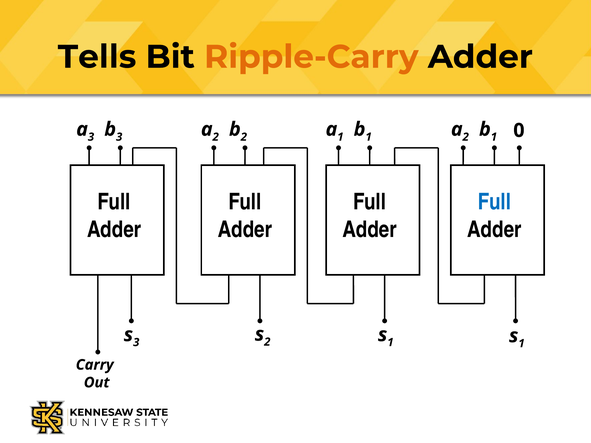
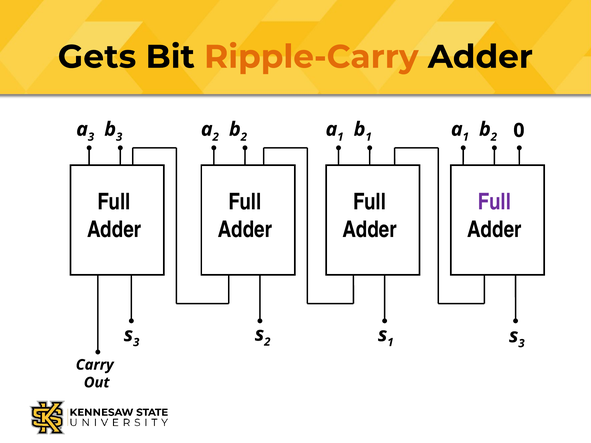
Tells: Tells -> Gets
2 at (466, 137): 2 -> 1
1 at (494, 137): 1 -> 2
Full at (494, 202) colour: blue -> purple
1 at (521, 344): 1 -> 3
